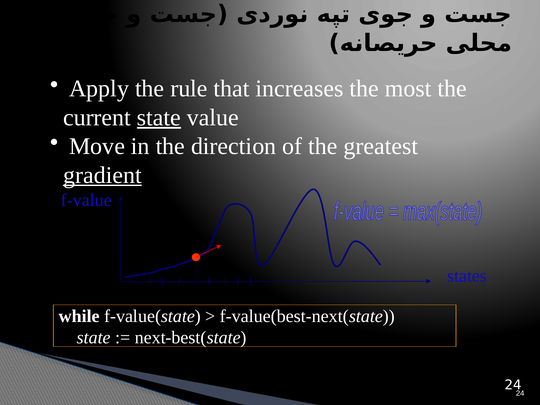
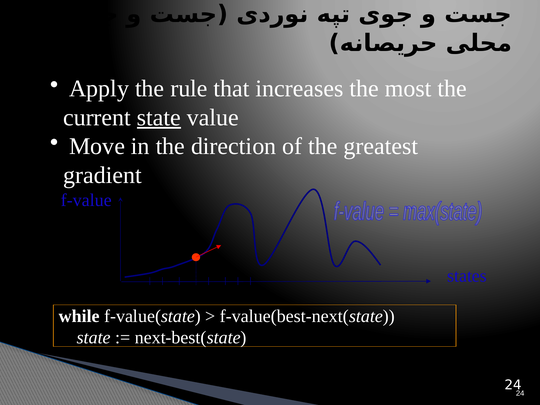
gradient underline: present -> none
